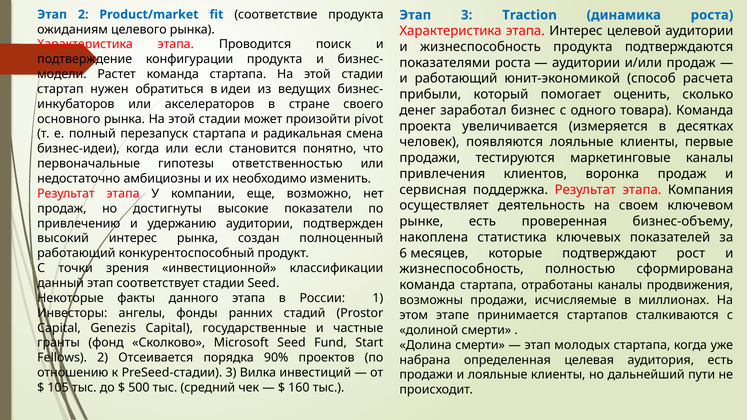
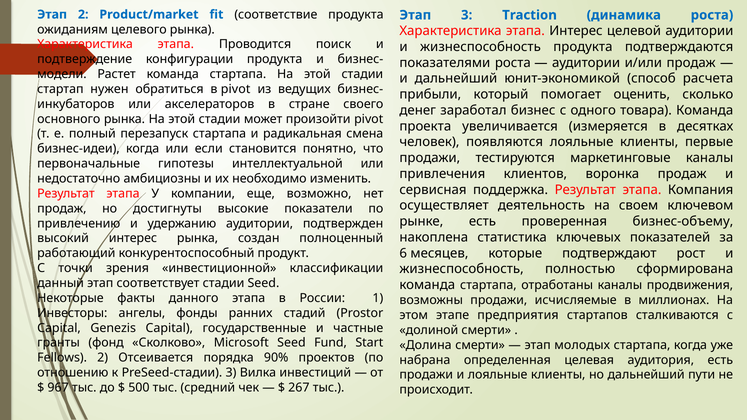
и работающий: работающий -> дальнейший
в идеи: идеи -> pivot
ответственностью: ответственностью -> интеллектуальной
принимается: принимается -> предприятия
105: 105 -> 967
160: 160 -> 267
